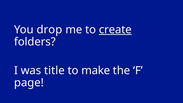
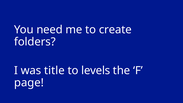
drop: drop -> need
create underline: present -> none
make: make -> levels
